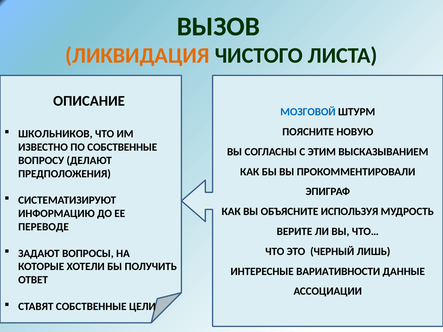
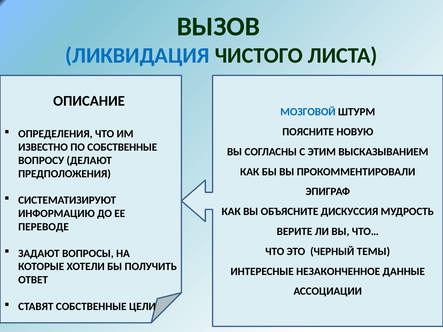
ЛИКВИДАЦИЯ colour: orange -> blue
ШКОЛЬНИКОВ: ШКОЛЬНИКОВ -> ОПРЕДЕЛЕНИЯ
ИСПОЛЬЗУЯ: ИСПОЛЬЗУЯ -> ДИСКУССИЯ
ЛИШЬ: ЛИШЬ -> ТЕМЫ
ВАРИАТИВНОСТИ: ВАРИАТИВНОСТИ -> НЕЗАКОНЧЕННОЕ
